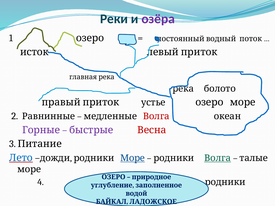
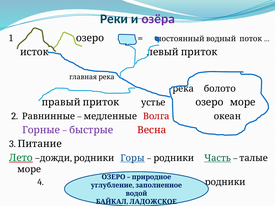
Лето colour: blue -> green
родники Море: Море -> Горы
родники Волга: Волга -> Часть
